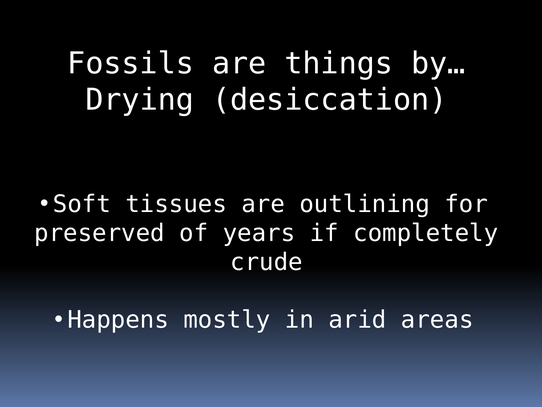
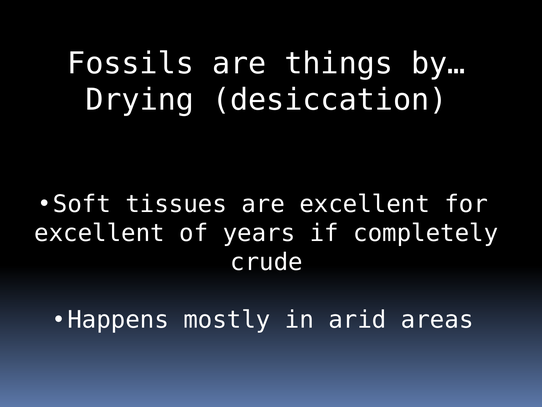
are outlining: outlining -> excellent
preserved at (99, 233): preserved -> excellent
